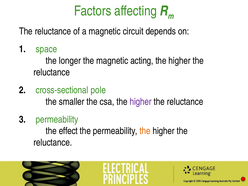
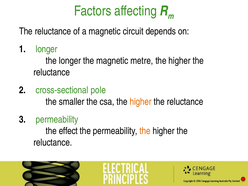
space at (46, 49): space -> longer
acting: acting -> metre
higher at (141, 102) colour: purple -> orange
